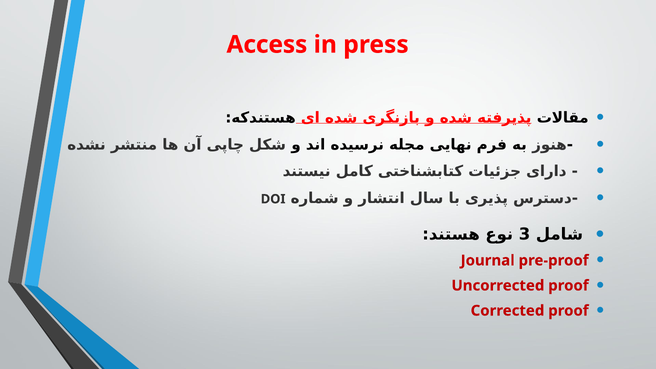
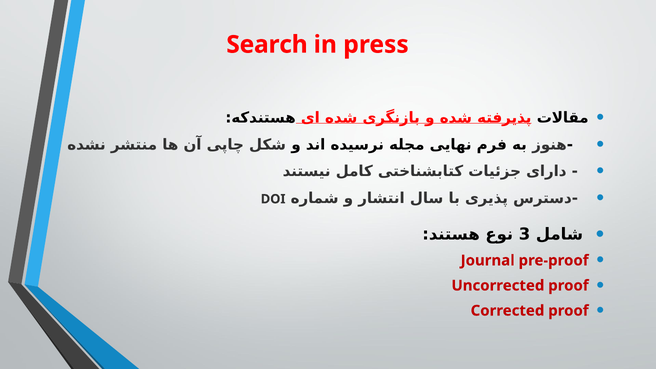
Access: Access -> Search
